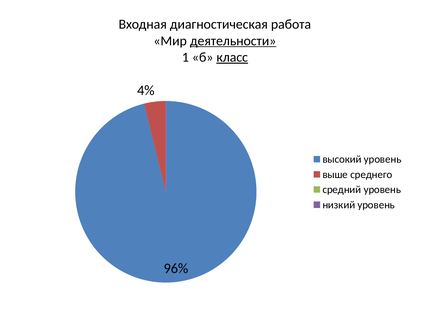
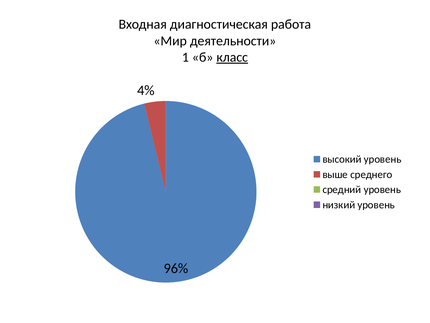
деятельности underline: present -> none
